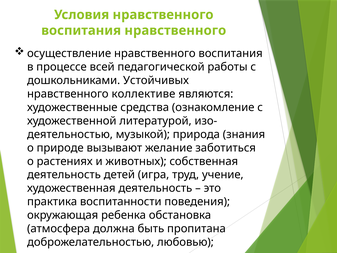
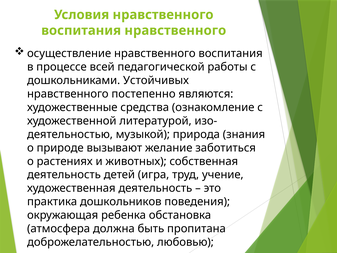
коллективе: коллективе -> постепенно
воспитанности: воспитанности -> дошкольников
